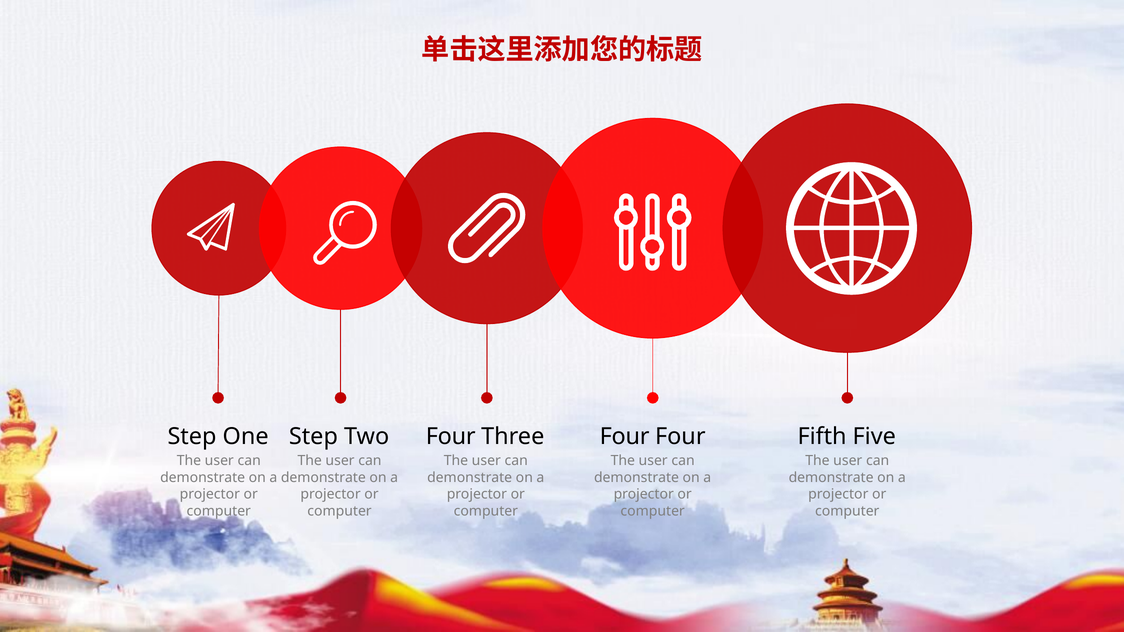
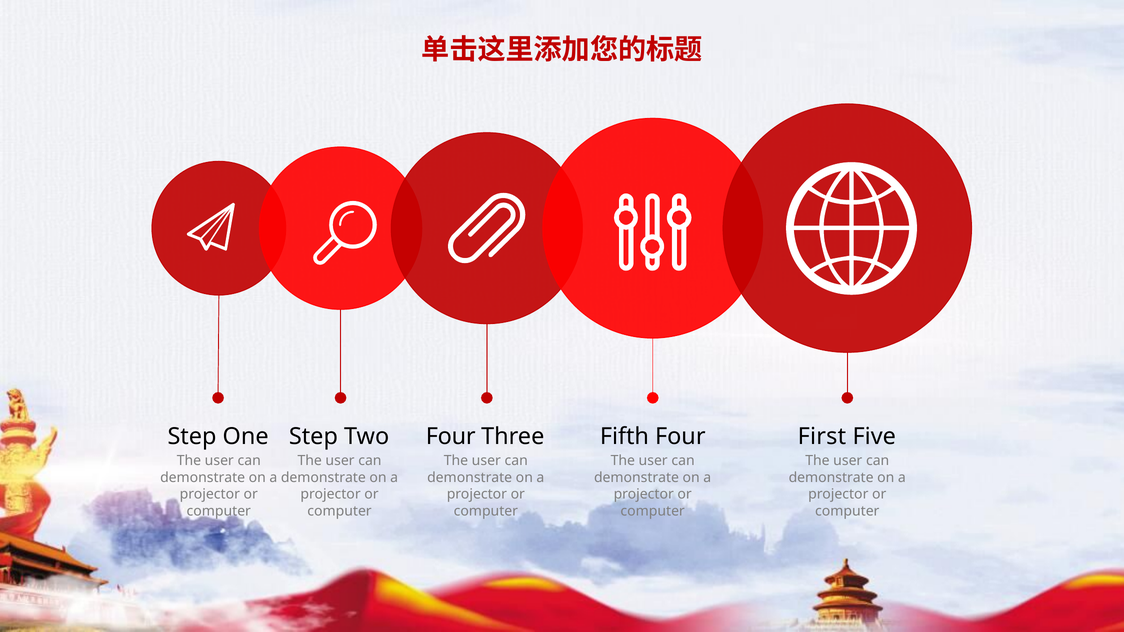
Three Four: Four -> Fifth
Fifth: Fifth -> First
